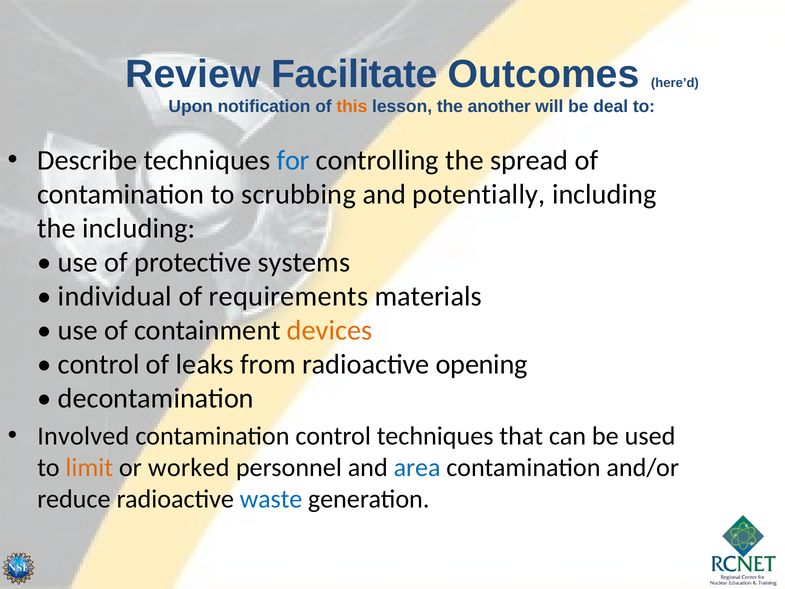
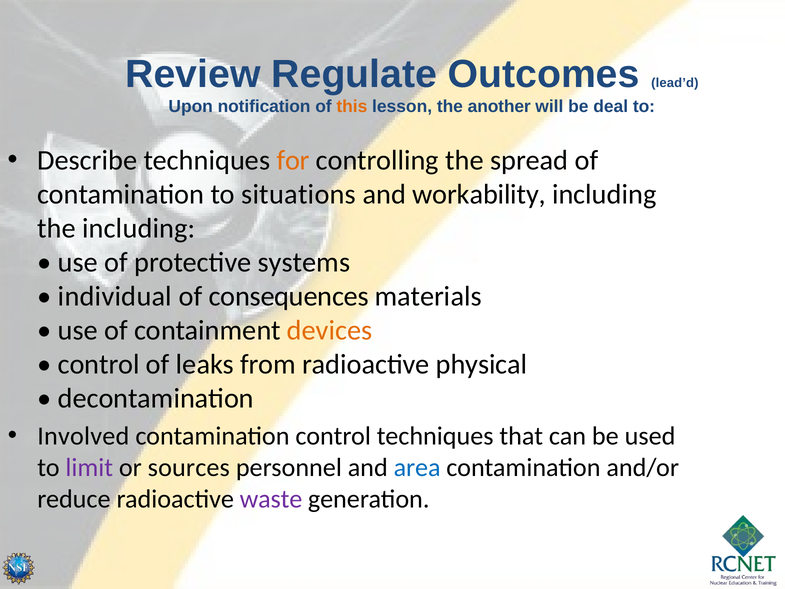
Facilitate: Facilitate -> Regulate
here’d: here’d -> lead’d
for colour: blue -> orange
scrubbing: scrubbing -> situations
potentially: potentially -> workability
requirements: requirements -> consequences
opening: opening -> physical
limit colour: orange -> purple
worked: worked -> sources
waste colour: blue -> purple
